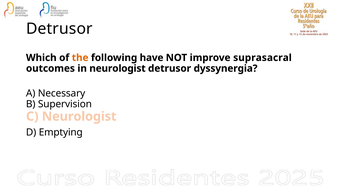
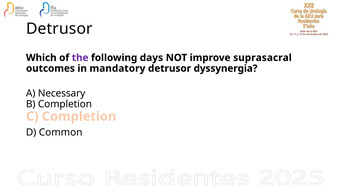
the colour: orange -> purple
have: have -> days
in neurologist: neurologist -> mandatory
B Supervision: Supervision -> Completion
C Neurologist: Neurologist -> Completion
Emptying: Emptying -> Common
